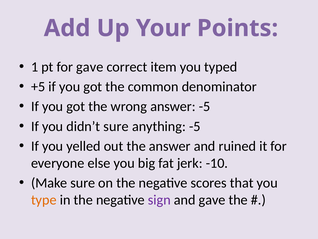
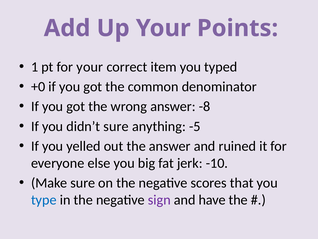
for gave: gave -> your
+5: +5 -> +0
answer -5: -5 -> -8
type colour: orange -> blue
and gave: gave -> have
